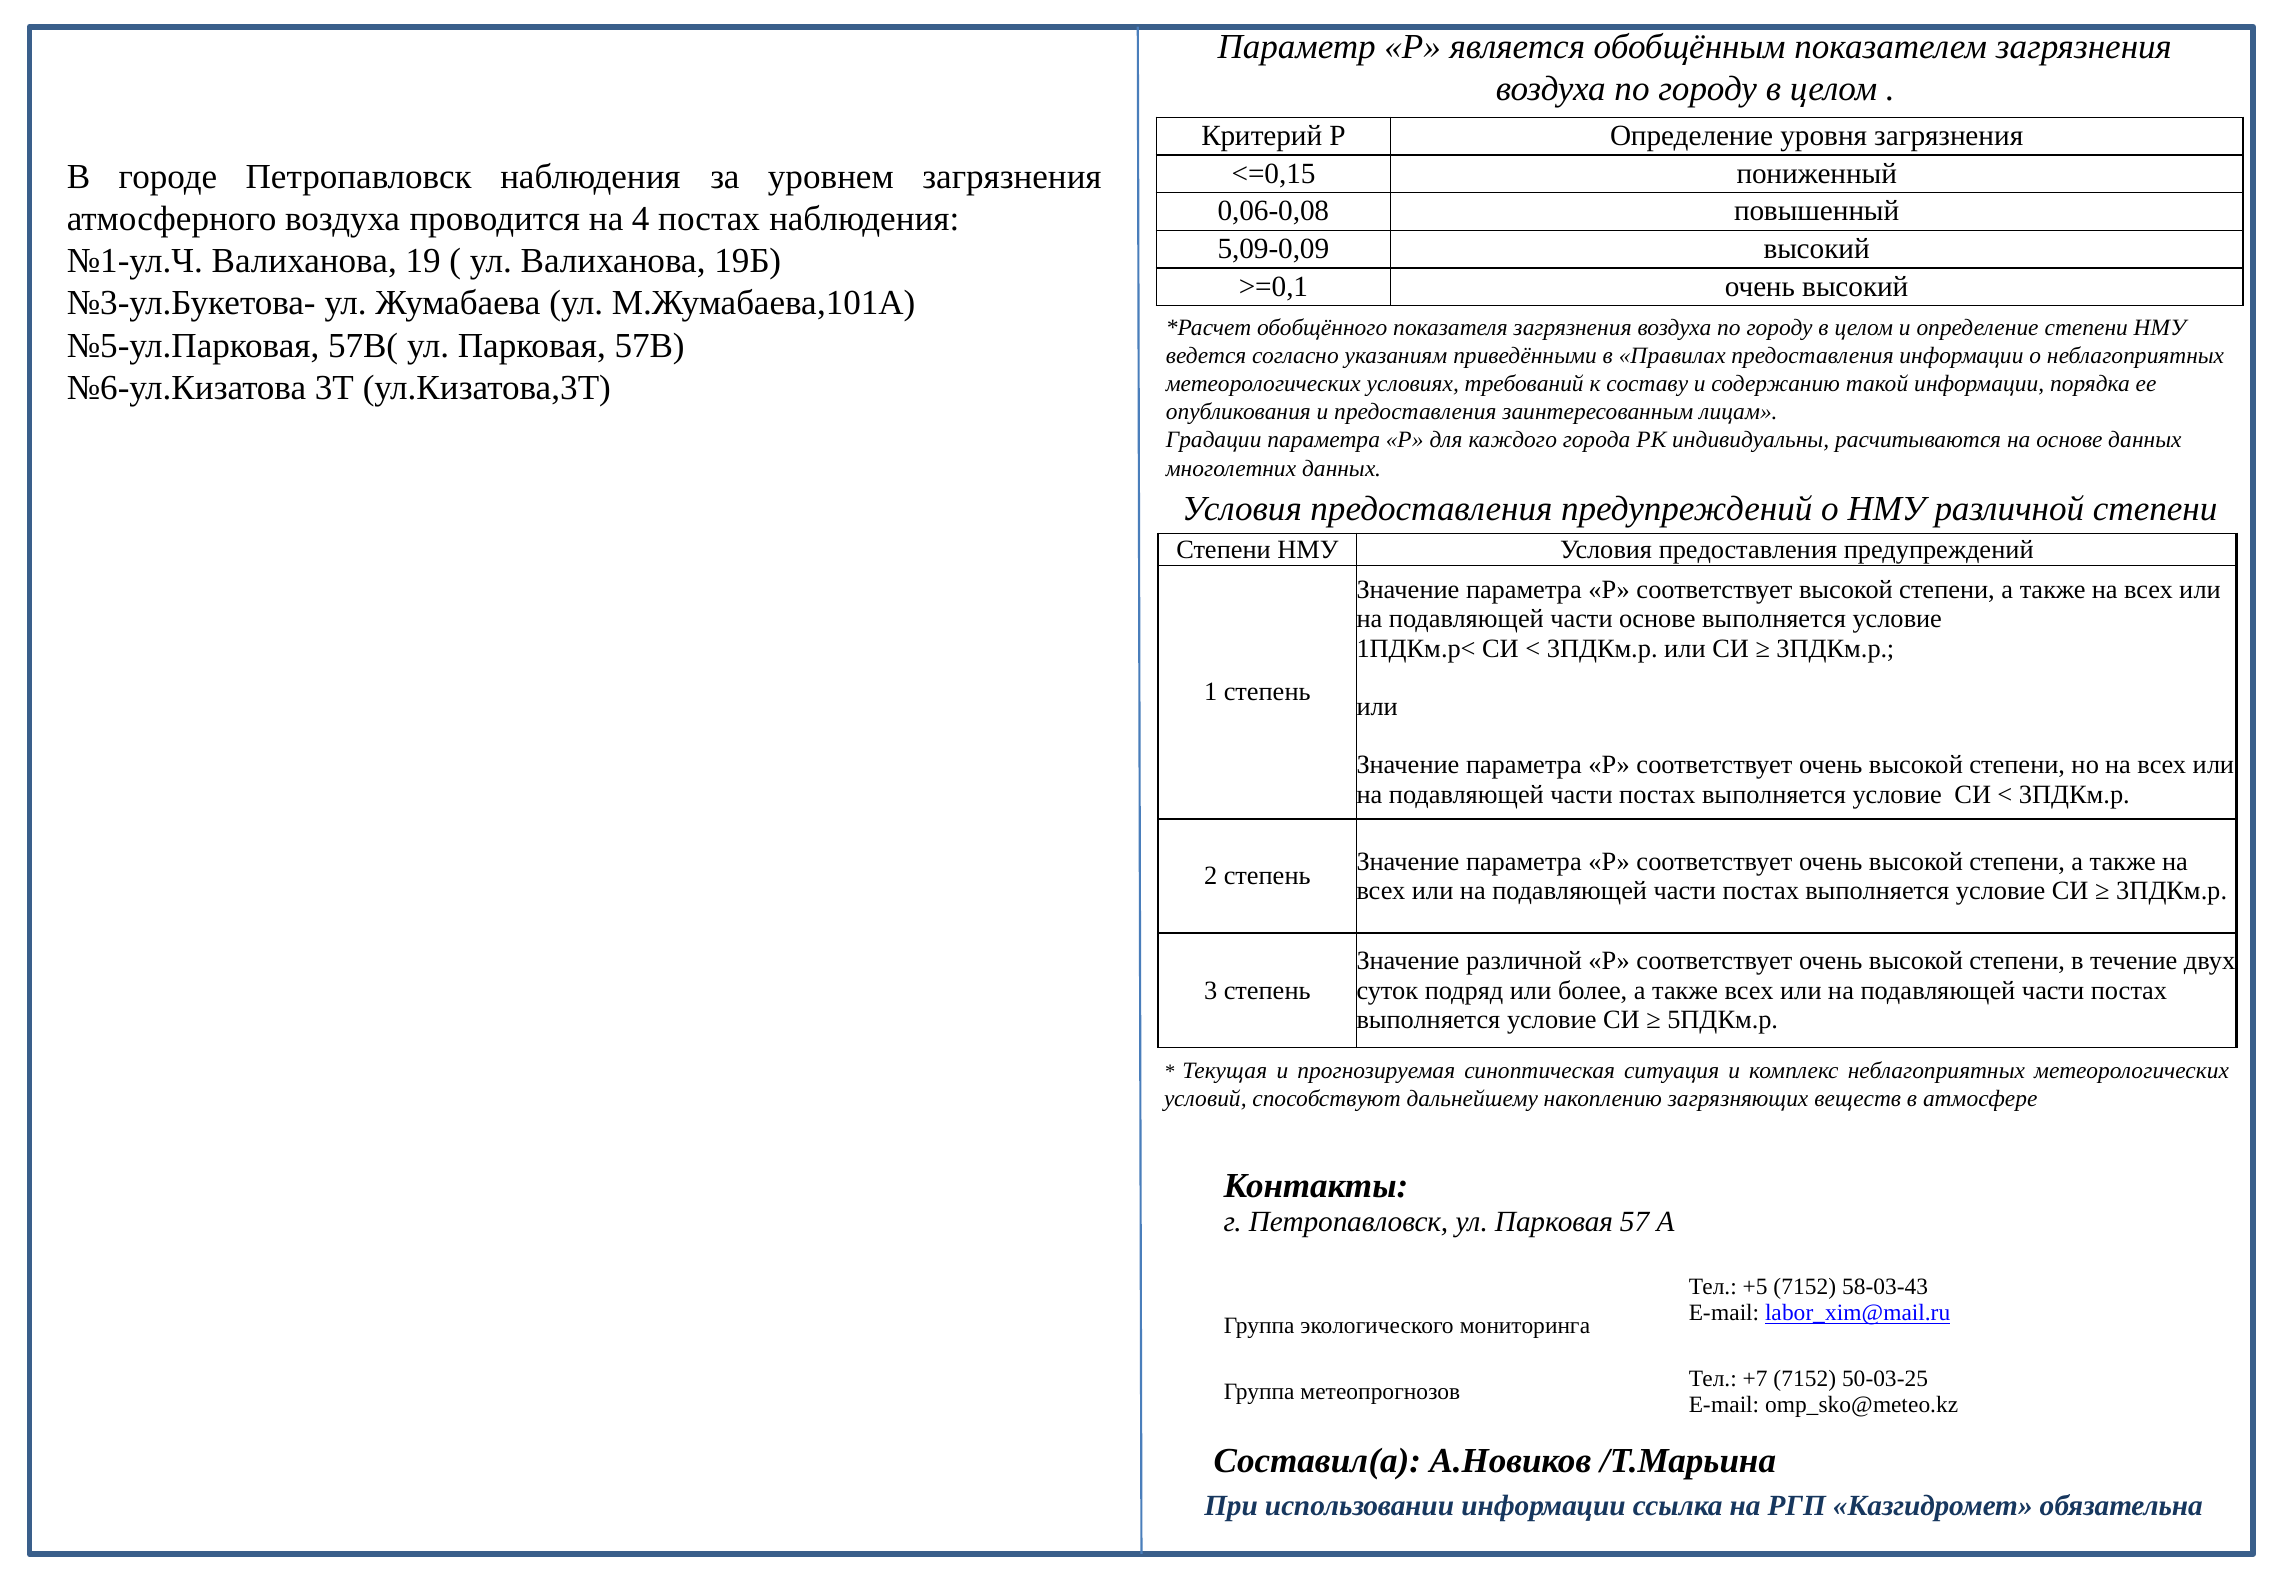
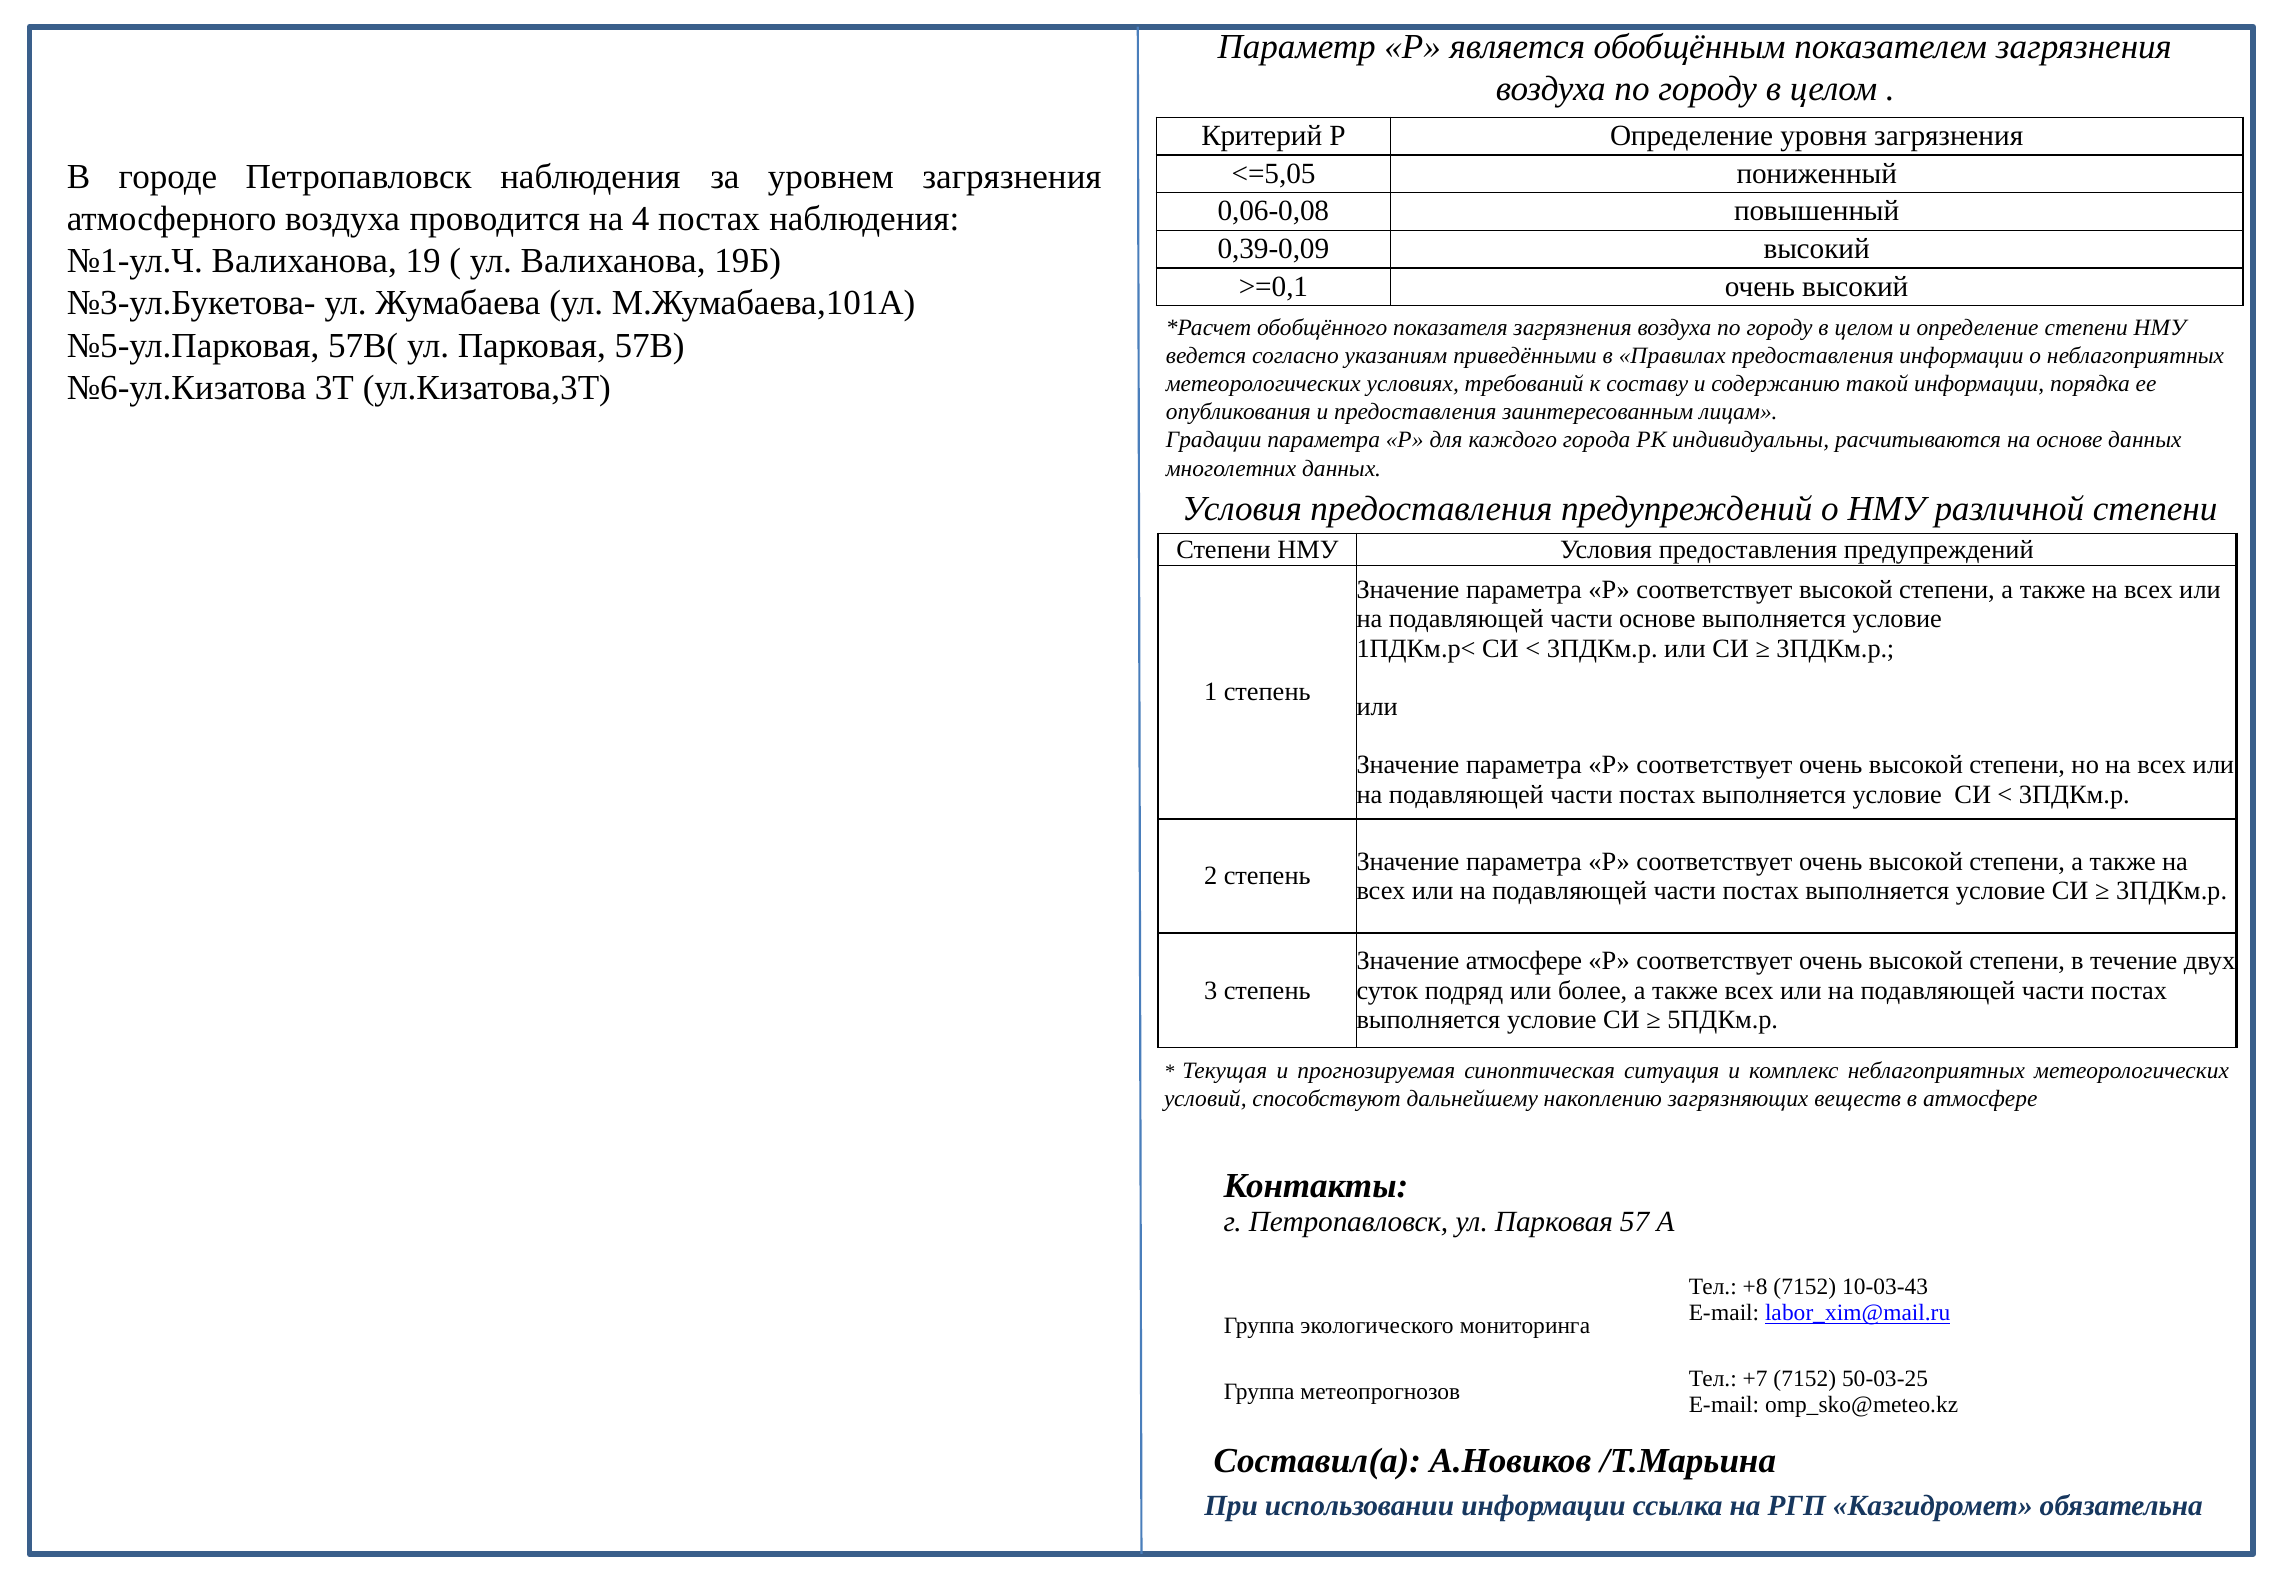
<=0,15: <=0,15 -> <=5,05
5,09-0,09: 5,09-0,09 -> 0,39-0,09
Значение различной: различной -> атмосфере
+5: +5 -> +8
58-03-43: 58-03-43 -> 10-03-43
